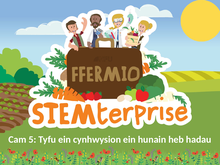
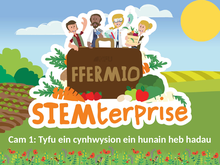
5: 5 -> 1
